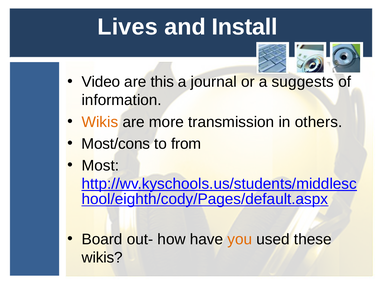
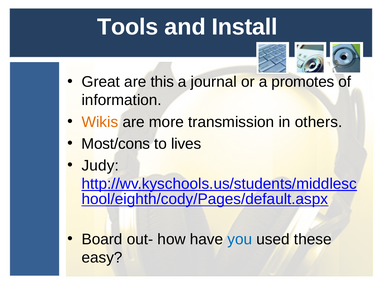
Lives: Lives -> Tools
Video: Video -> Great
suggests: suggests -> promotes
from: from -> lives
Most: Most -> Judy
you colour: orange -> blue
wikis at (102, 258): wikis -> easy
